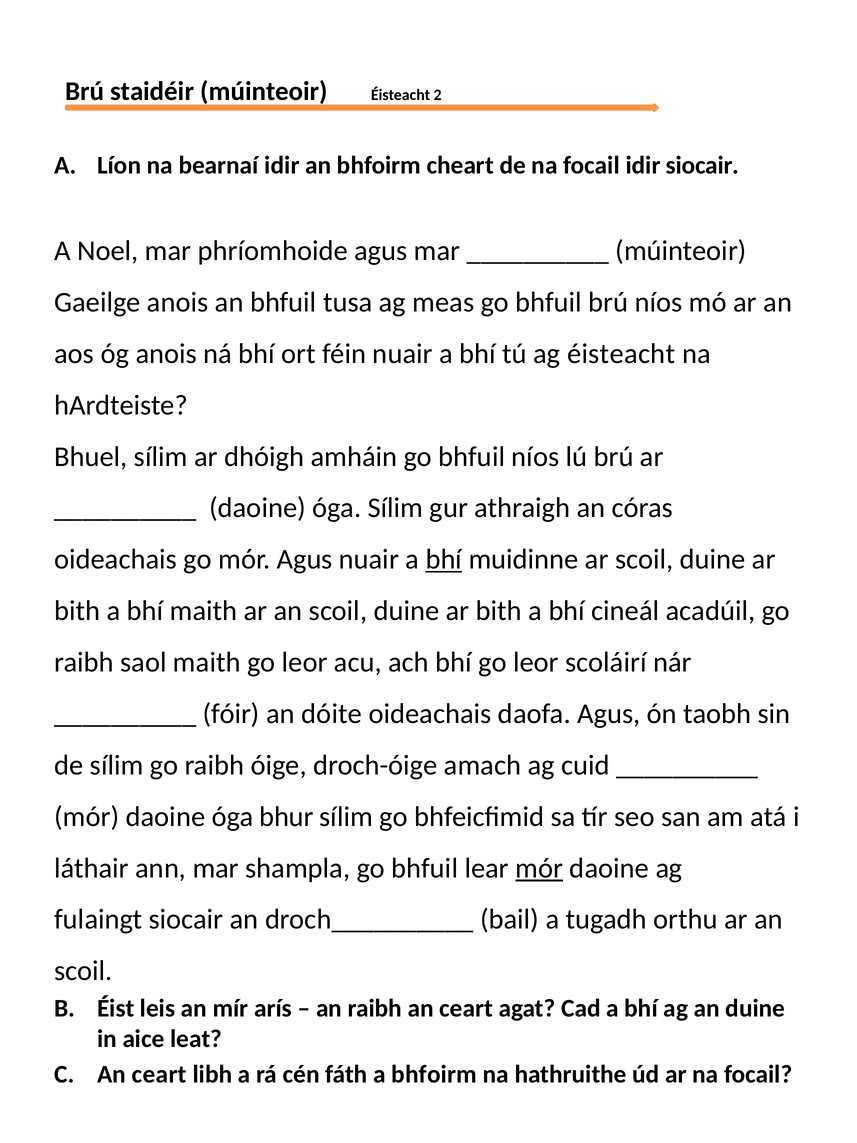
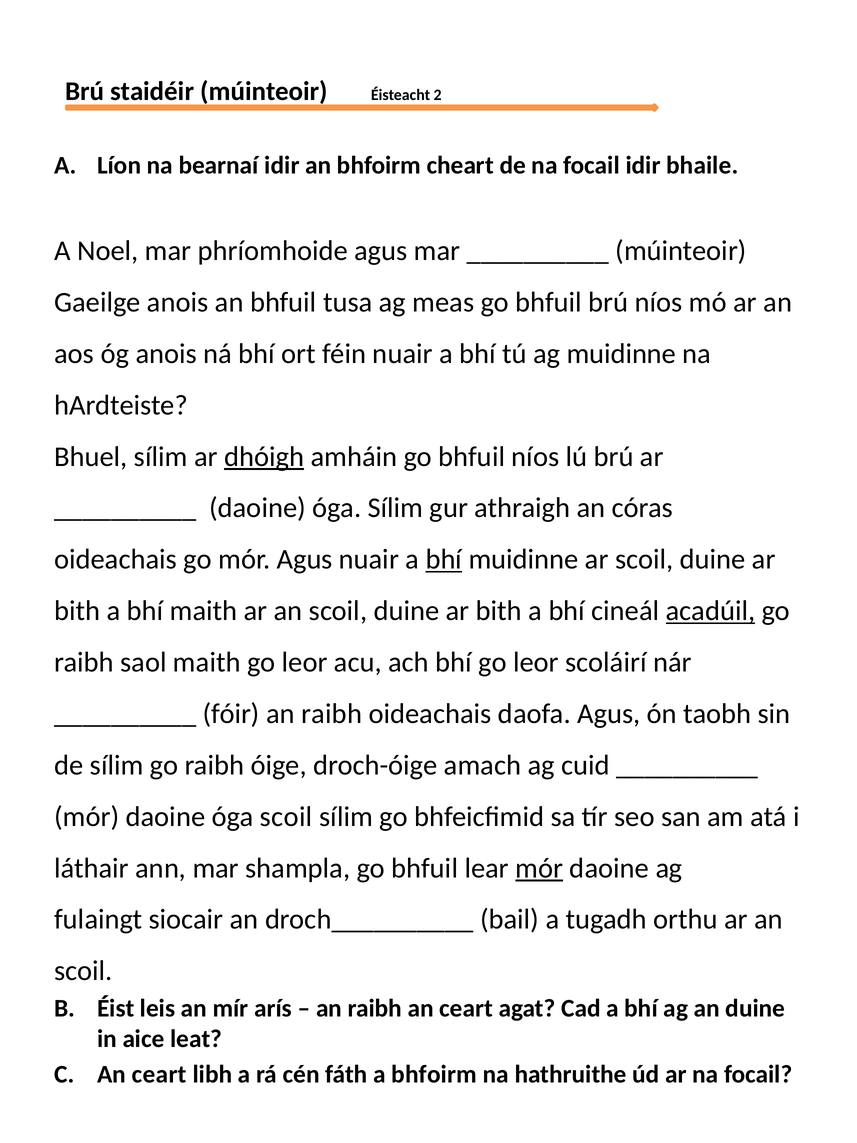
idir siocair: siocair -> bhaile
ag éisteacht: éisteacht -> muidinne
dhóigh underline: none -> present
acadúil underline: none -> present
fóir an dóite: dóite -> raibh
óga bhur: bhur -> scoil
